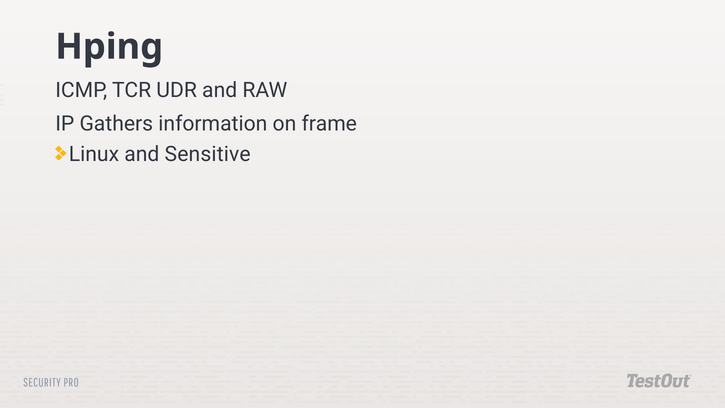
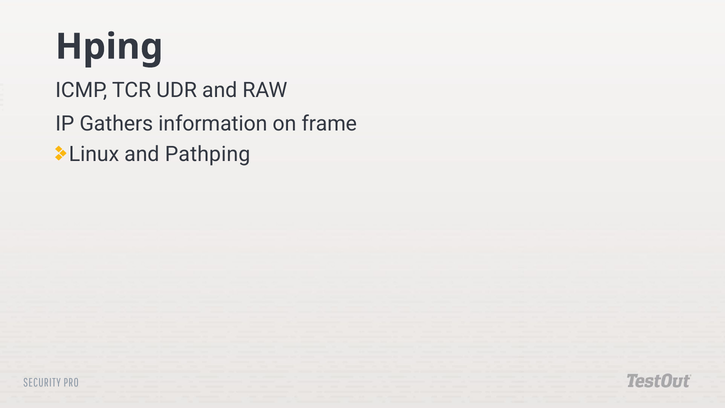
Sensitive: Sensitive -> Pathping
